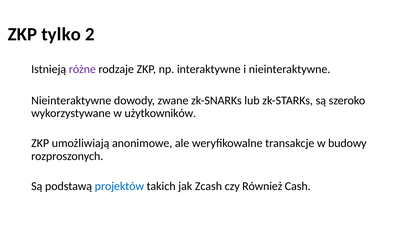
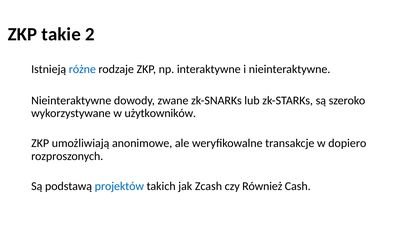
tylko: tylko -> takie
różne colour: purple -> blue
budowy: budowy -> dopiero
